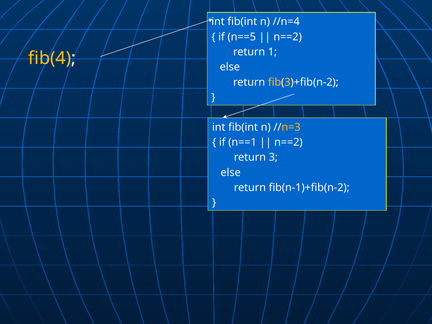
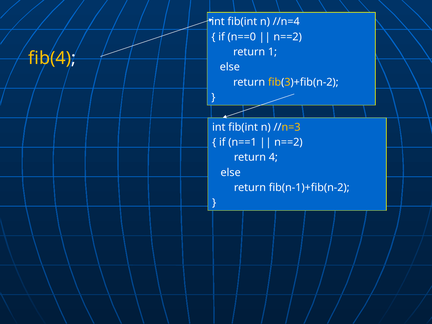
n==5: n==5 -> n==0
3: 3 -> 4
